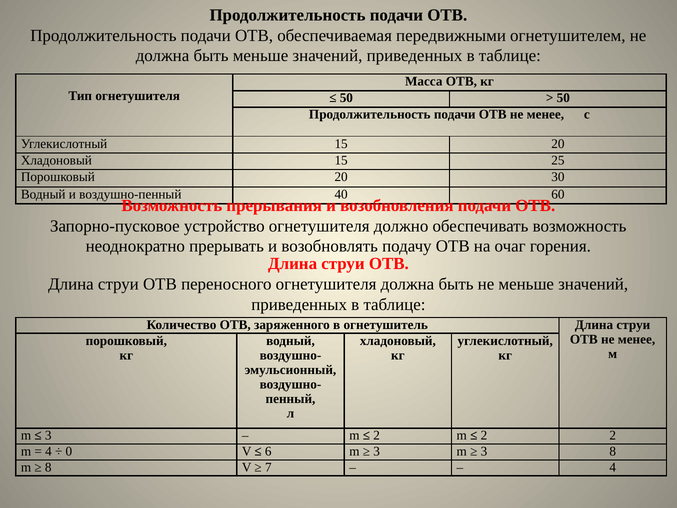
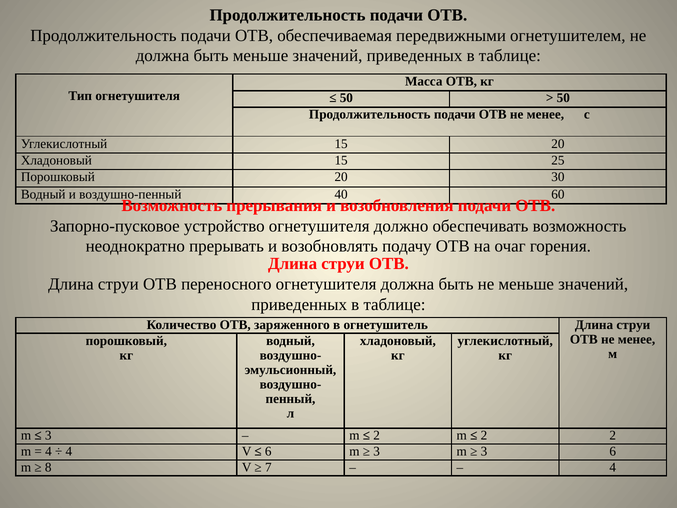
0 at (69, 451): 0 -> 4
3 8: 8 -> 6
